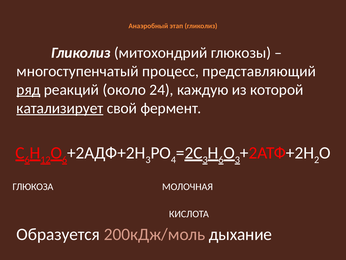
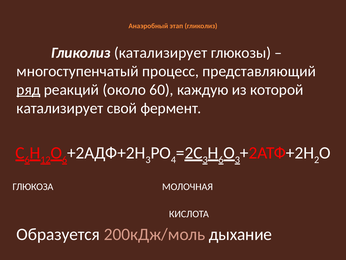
Гликолиз митохондрий: митохондрий -> катализирует
24: 24 -> 60
катализирует at (60, 108) underline: present -> none
